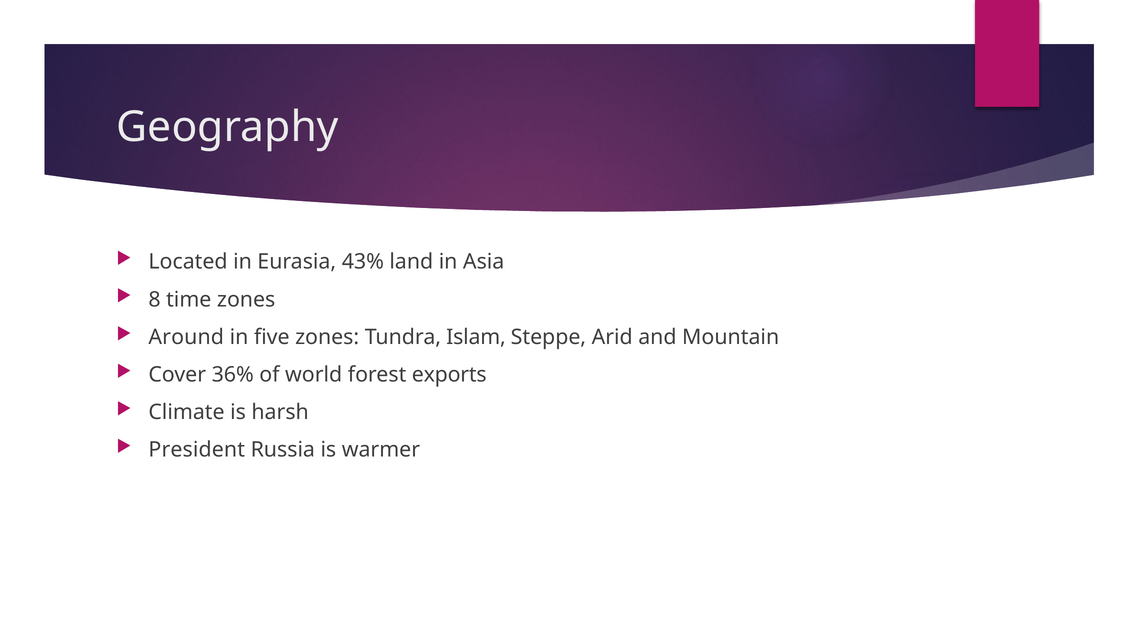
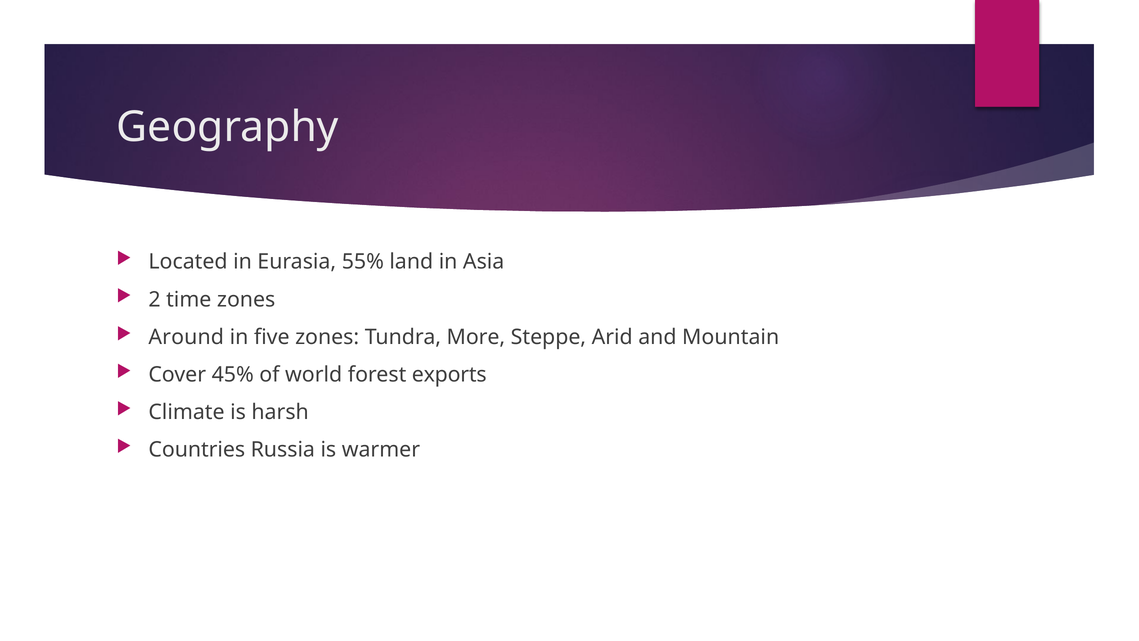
43%: 43% -> 55%
8: 8 -> 2
Islam: Islam -> More
36%: 36% -> 45%
President: President -> Countries
